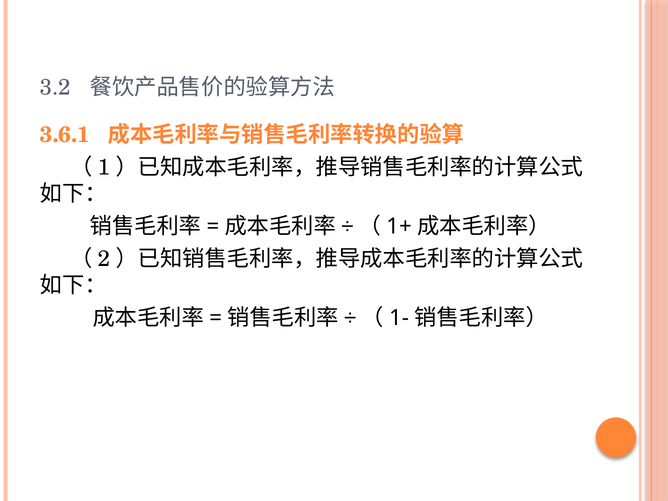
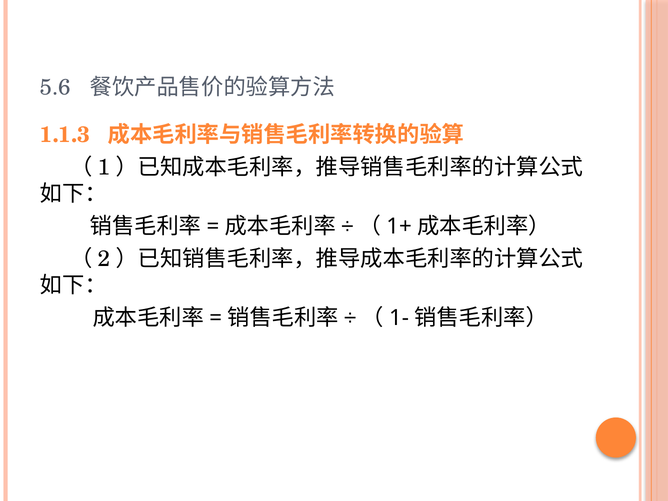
3.2: 3.2 -> 5.6
3.6.1: 3.6.1 -> 1.1.3
